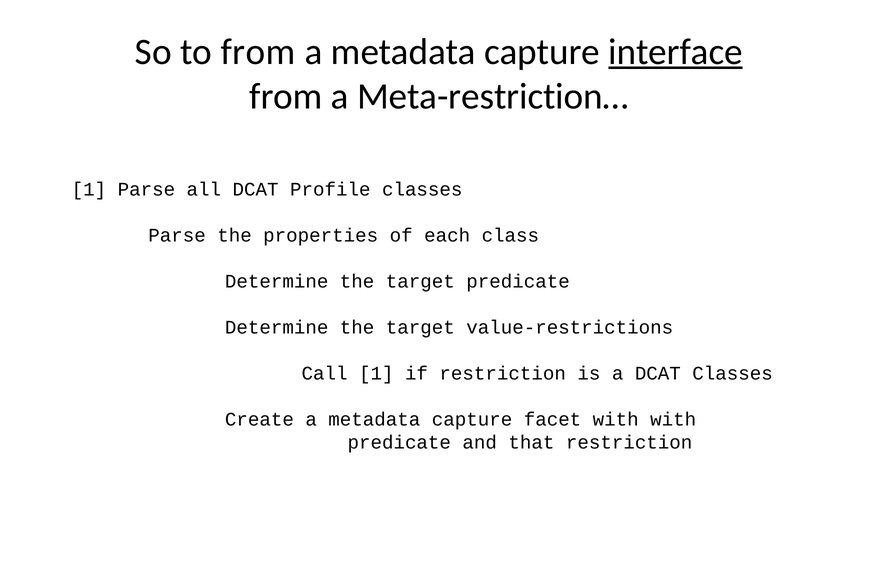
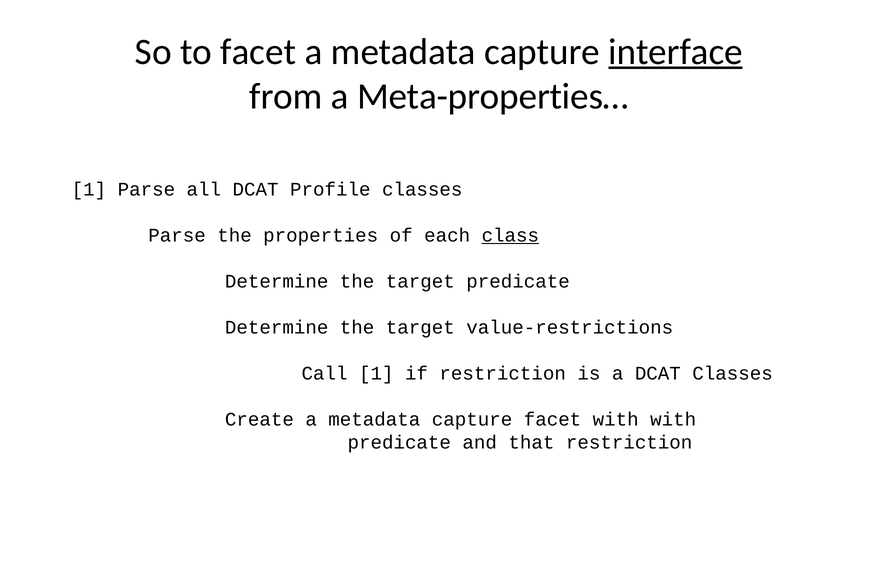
to from: from -> facet
Meta-restriction…: Meta-restriction… -> Meta-properties…
class underline: none -> present
